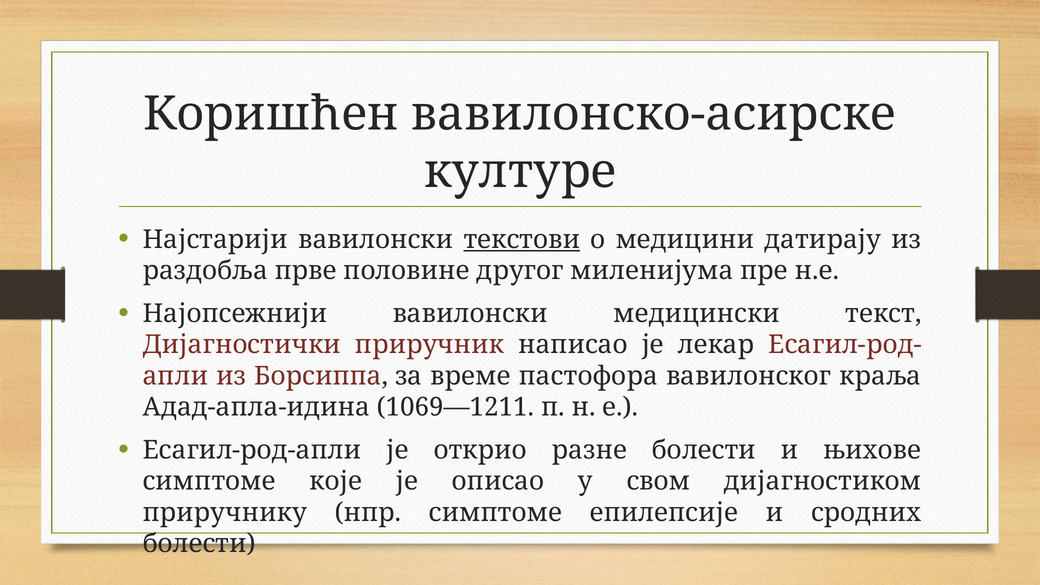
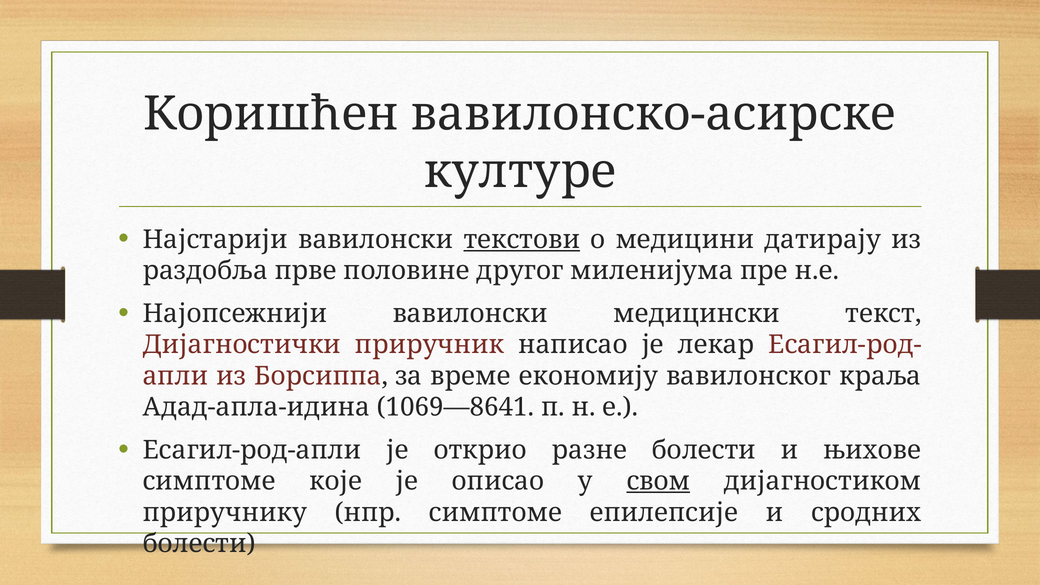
пастофора: пастофора -> економију
1069—1211: 1069—1211 -> 1069—8641
свом underline: none -> present
